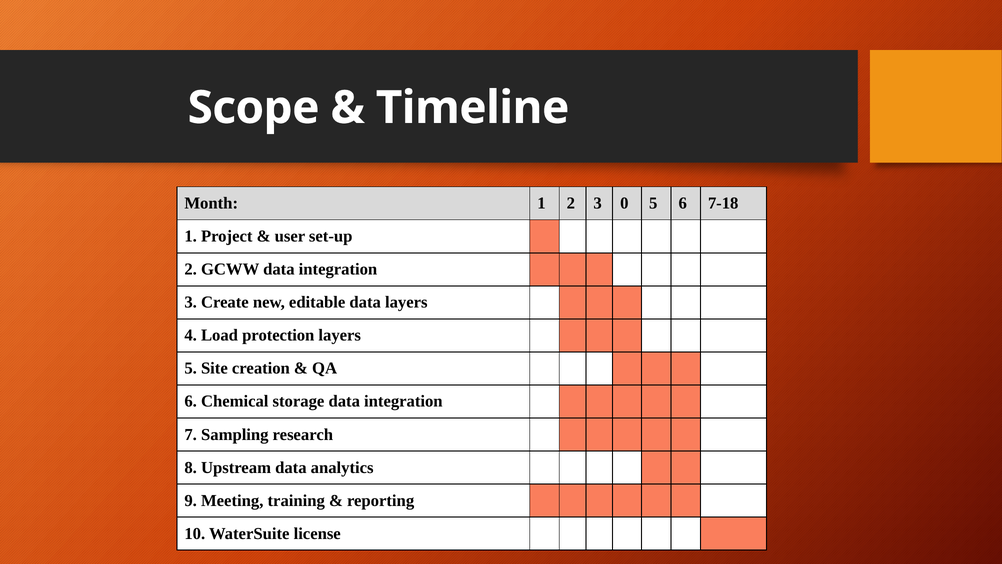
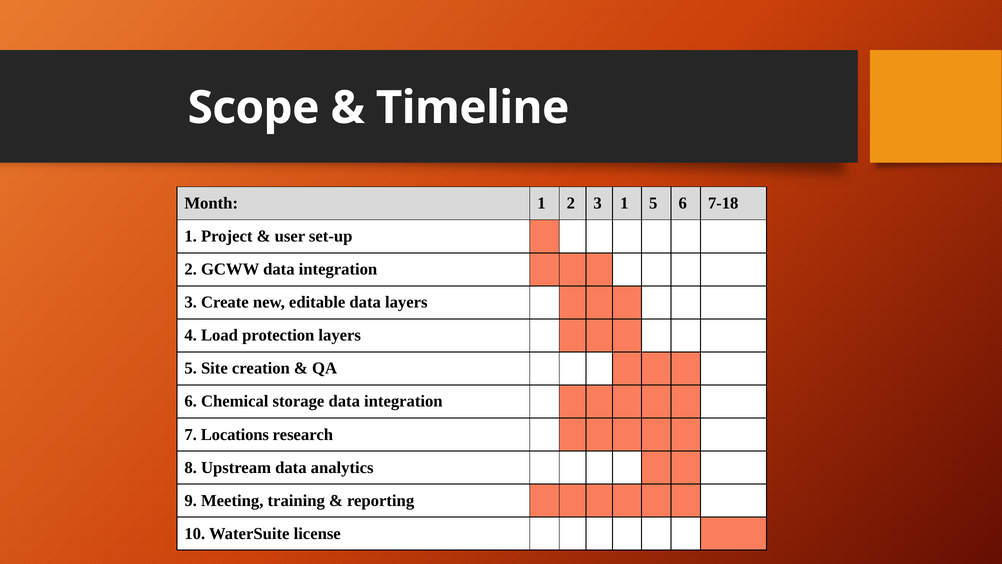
3 0: 0 -> 1
Sampling: Sampling -> Locations
